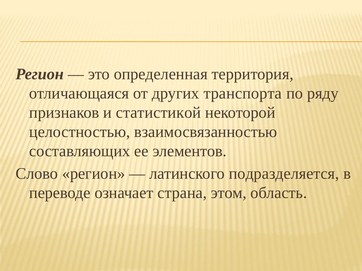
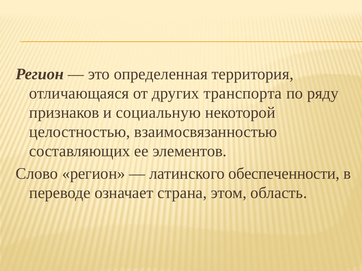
статистикой: статистикой -> социальную
подразделяется: подразделяется -> обеспеченности
